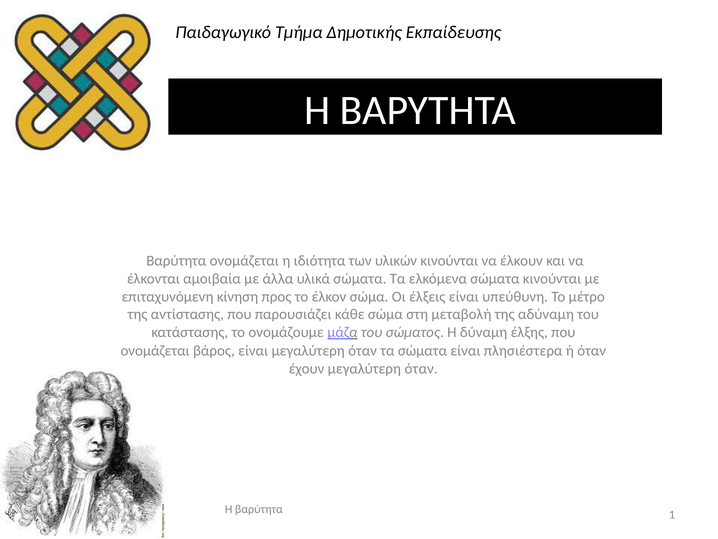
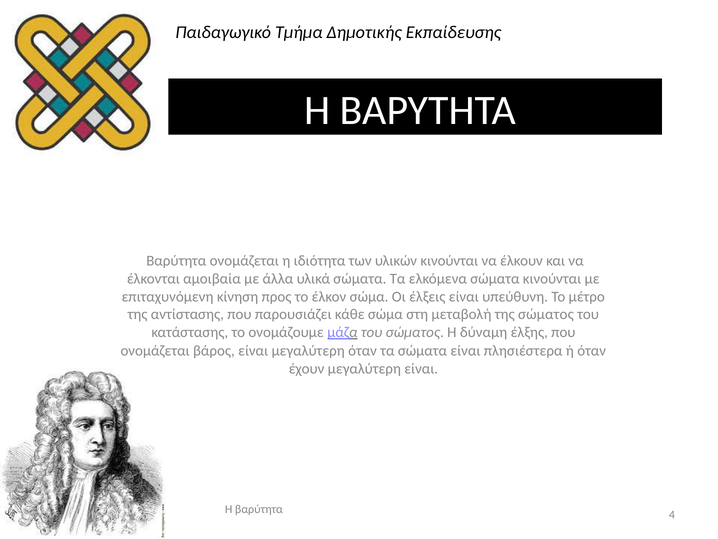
της αδύναμη: αδύναμη -> σώματος
έχουν μεγαλύτερη όταν: όταν -> είναι
1: 1 -> 4
